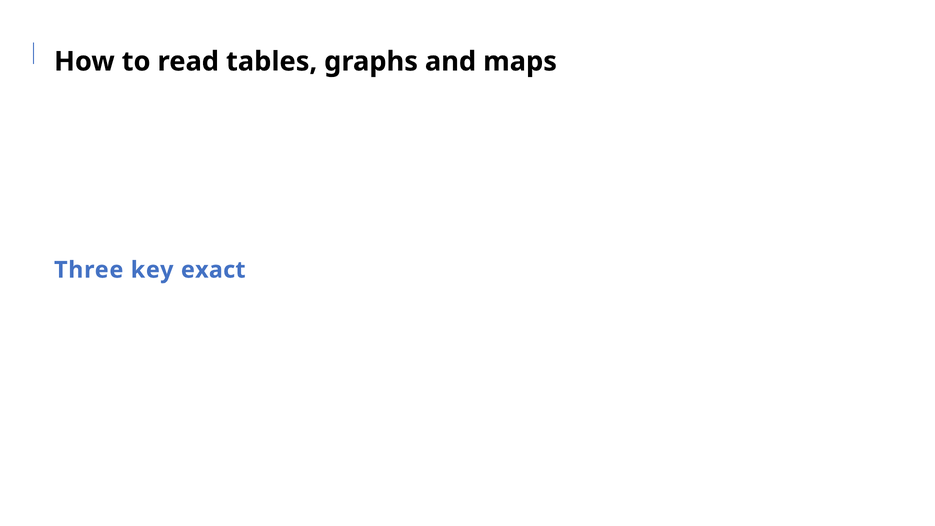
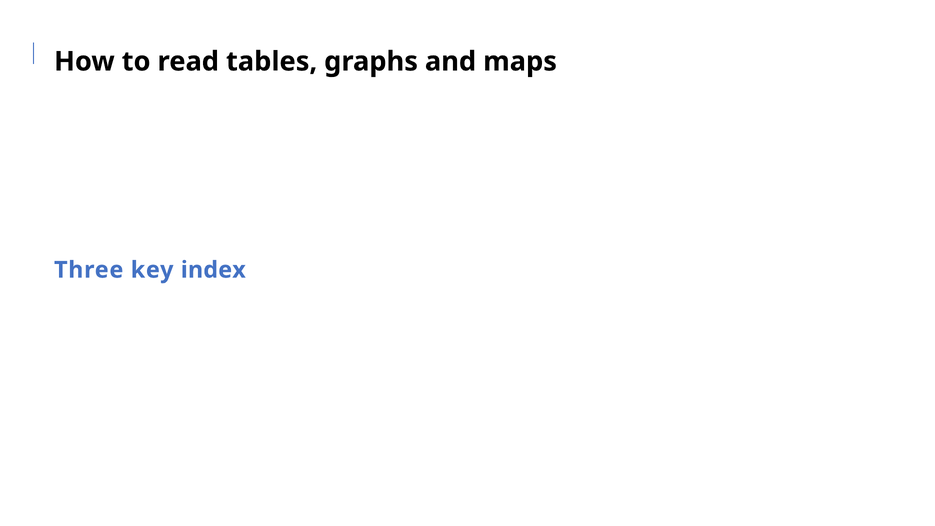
exact: exact -> index
